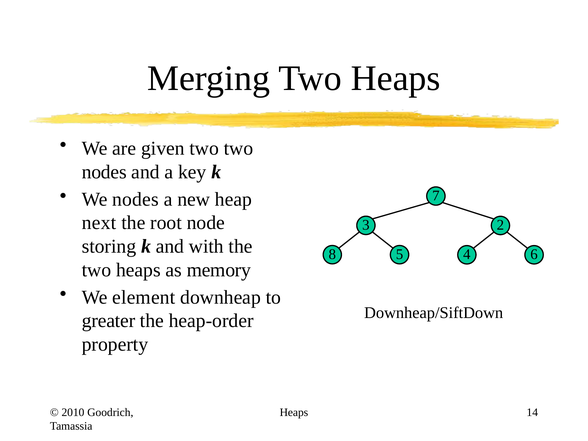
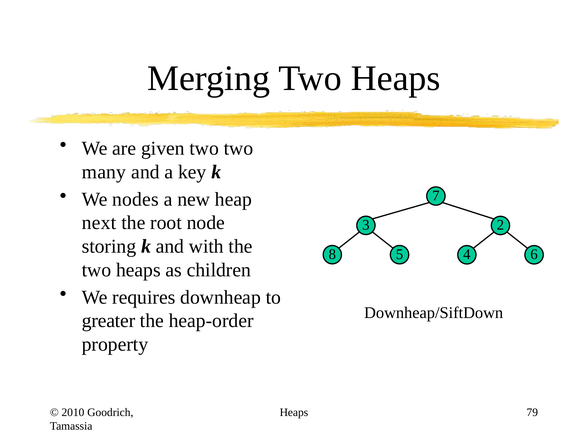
nodes at (104, 172): nodes -> many
memory: memory -> children
element: element -> requires
14: 14 -> 79
